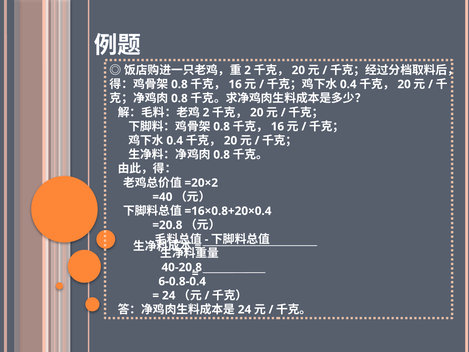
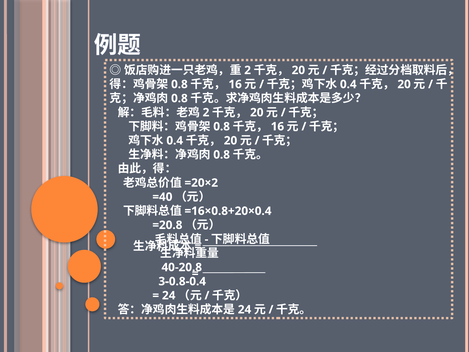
6-0.8-0.4: 6-0.8-0.4 -> 3-0.8-0.4
